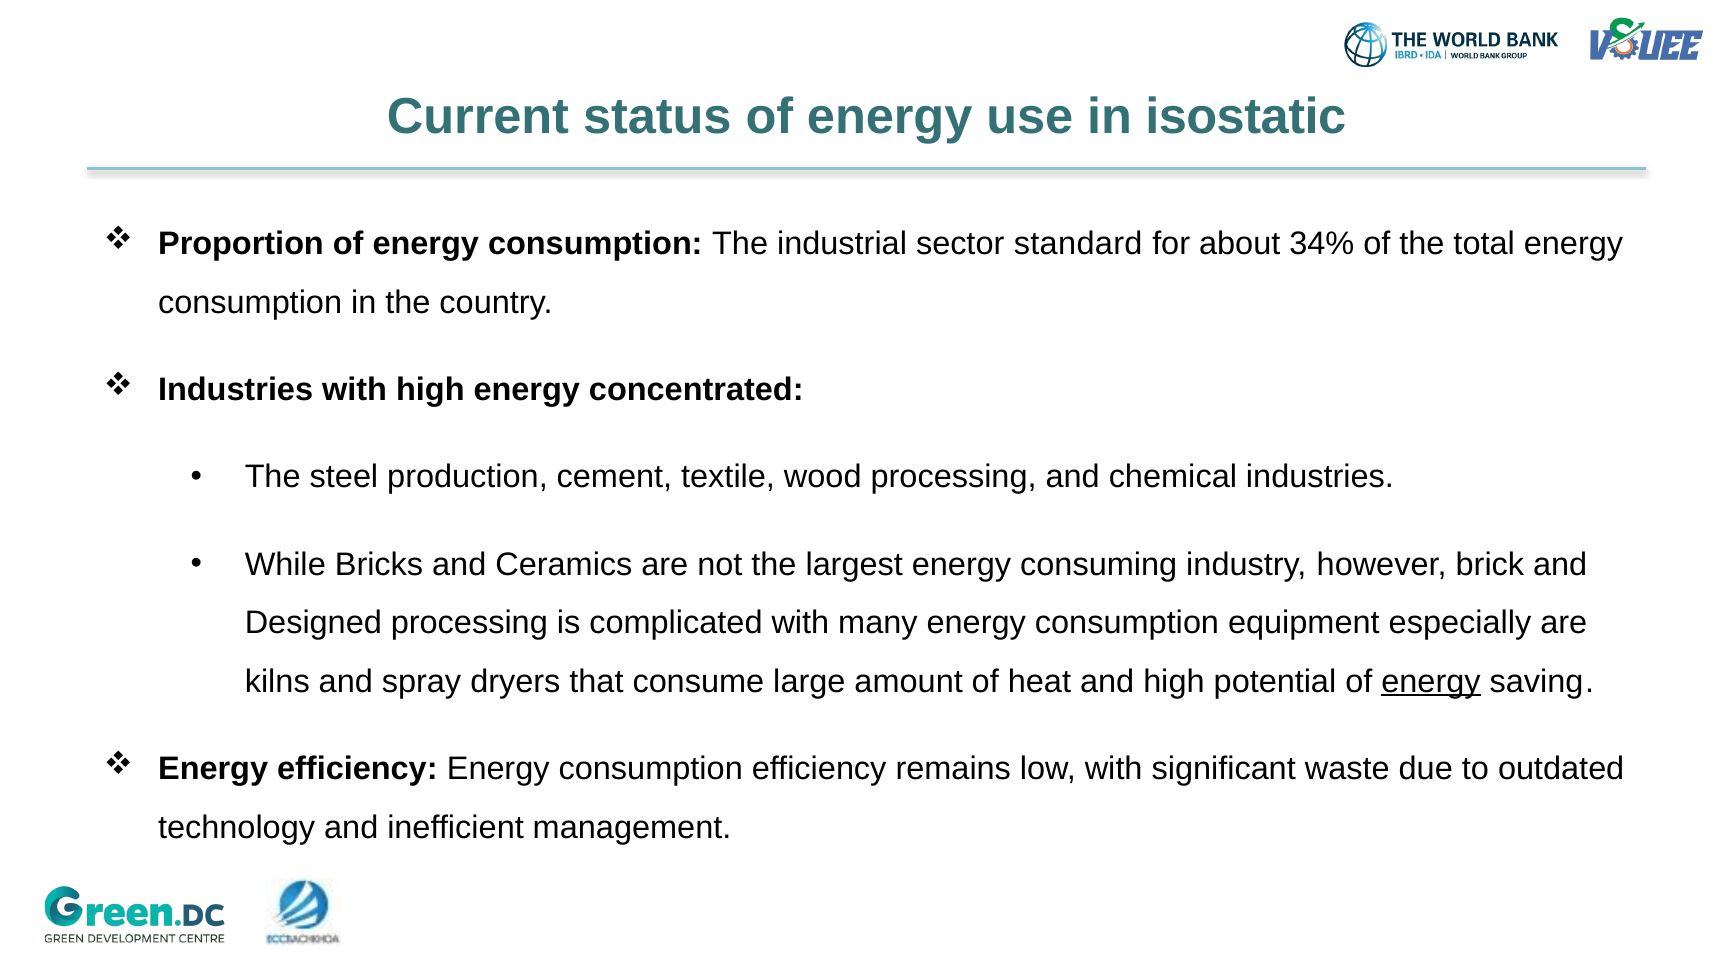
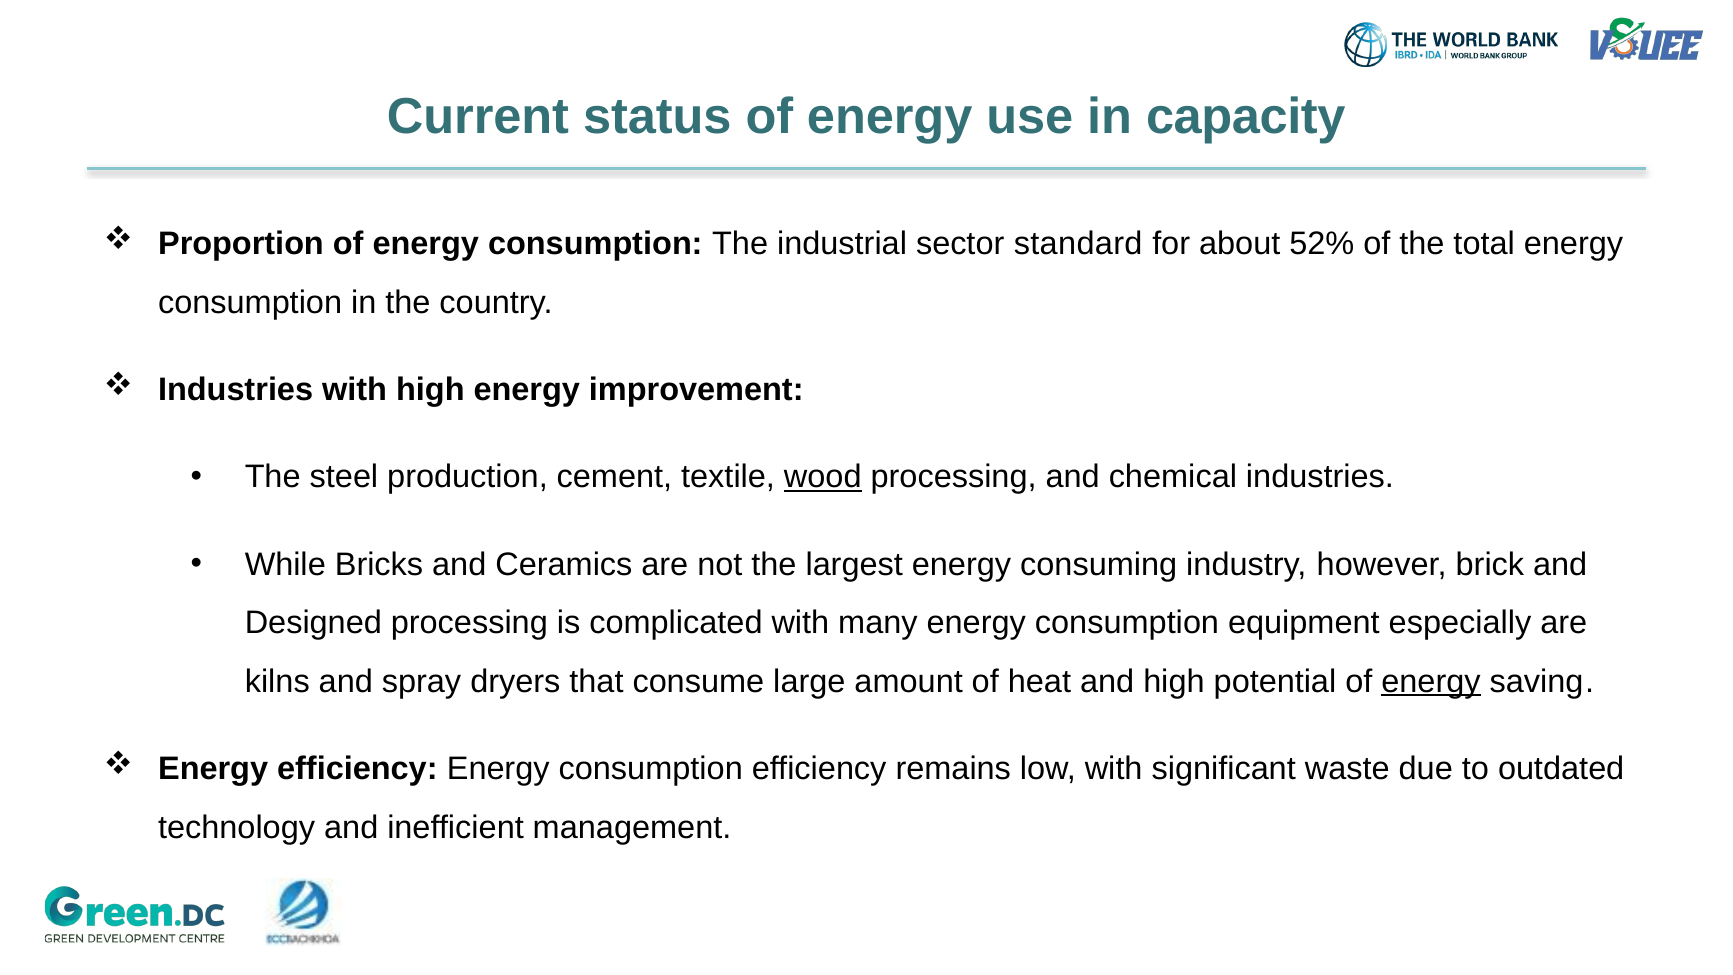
isostatic: isostatic -> capacity
34%: 34% -> 52%
concentrated: concentrated -> improvement
wood underline: none -> present
